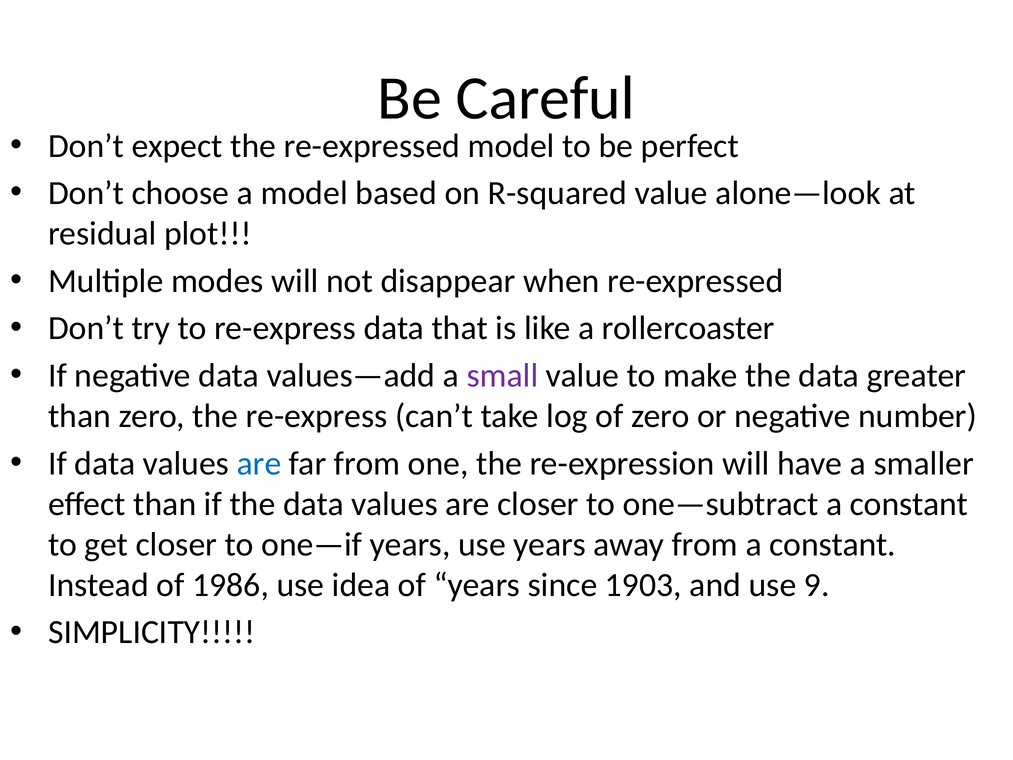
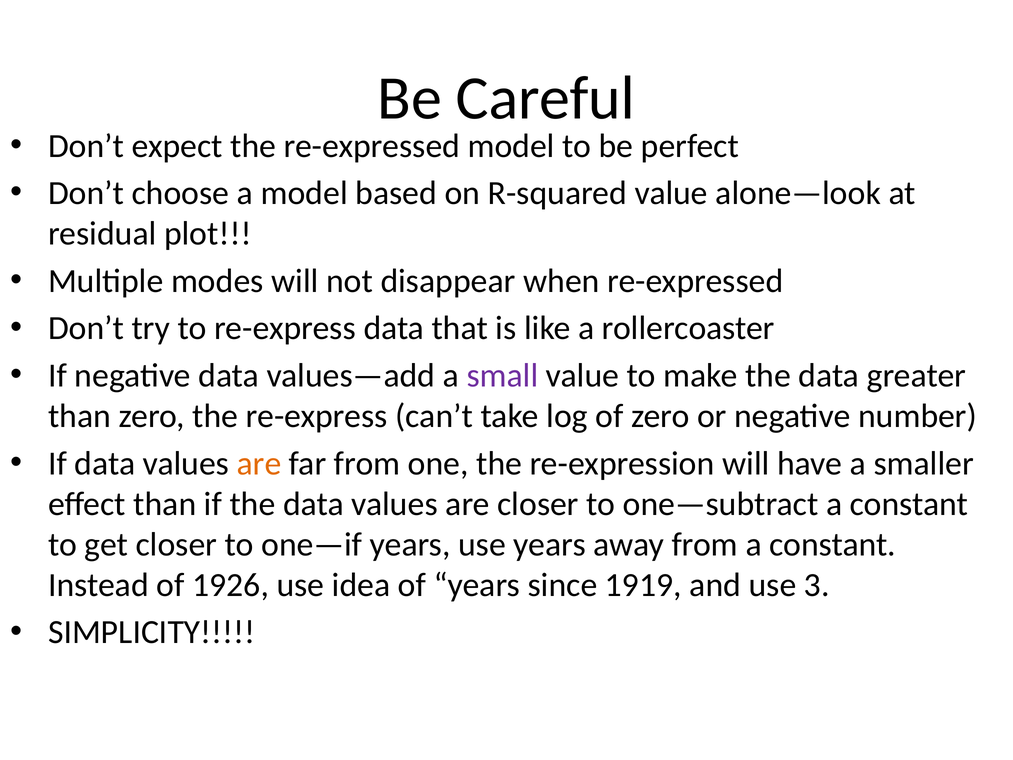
are at (259, 463) colour: blue -> orange
1986: 1986 -> 1926
1903: 1903 -> 1919
9: 9 -> 3
